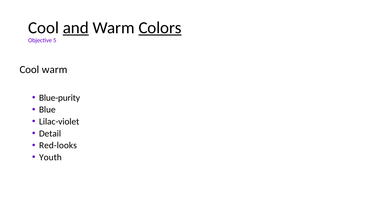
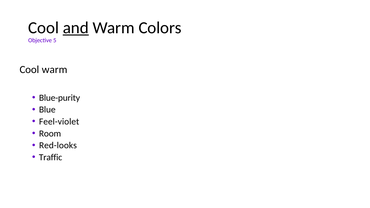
Colors underline: present -> none
Lilac-violet: Lilac-violet -> Feel-violet
Detail: Detail -> Room
Youth: Youth -> Traffic
